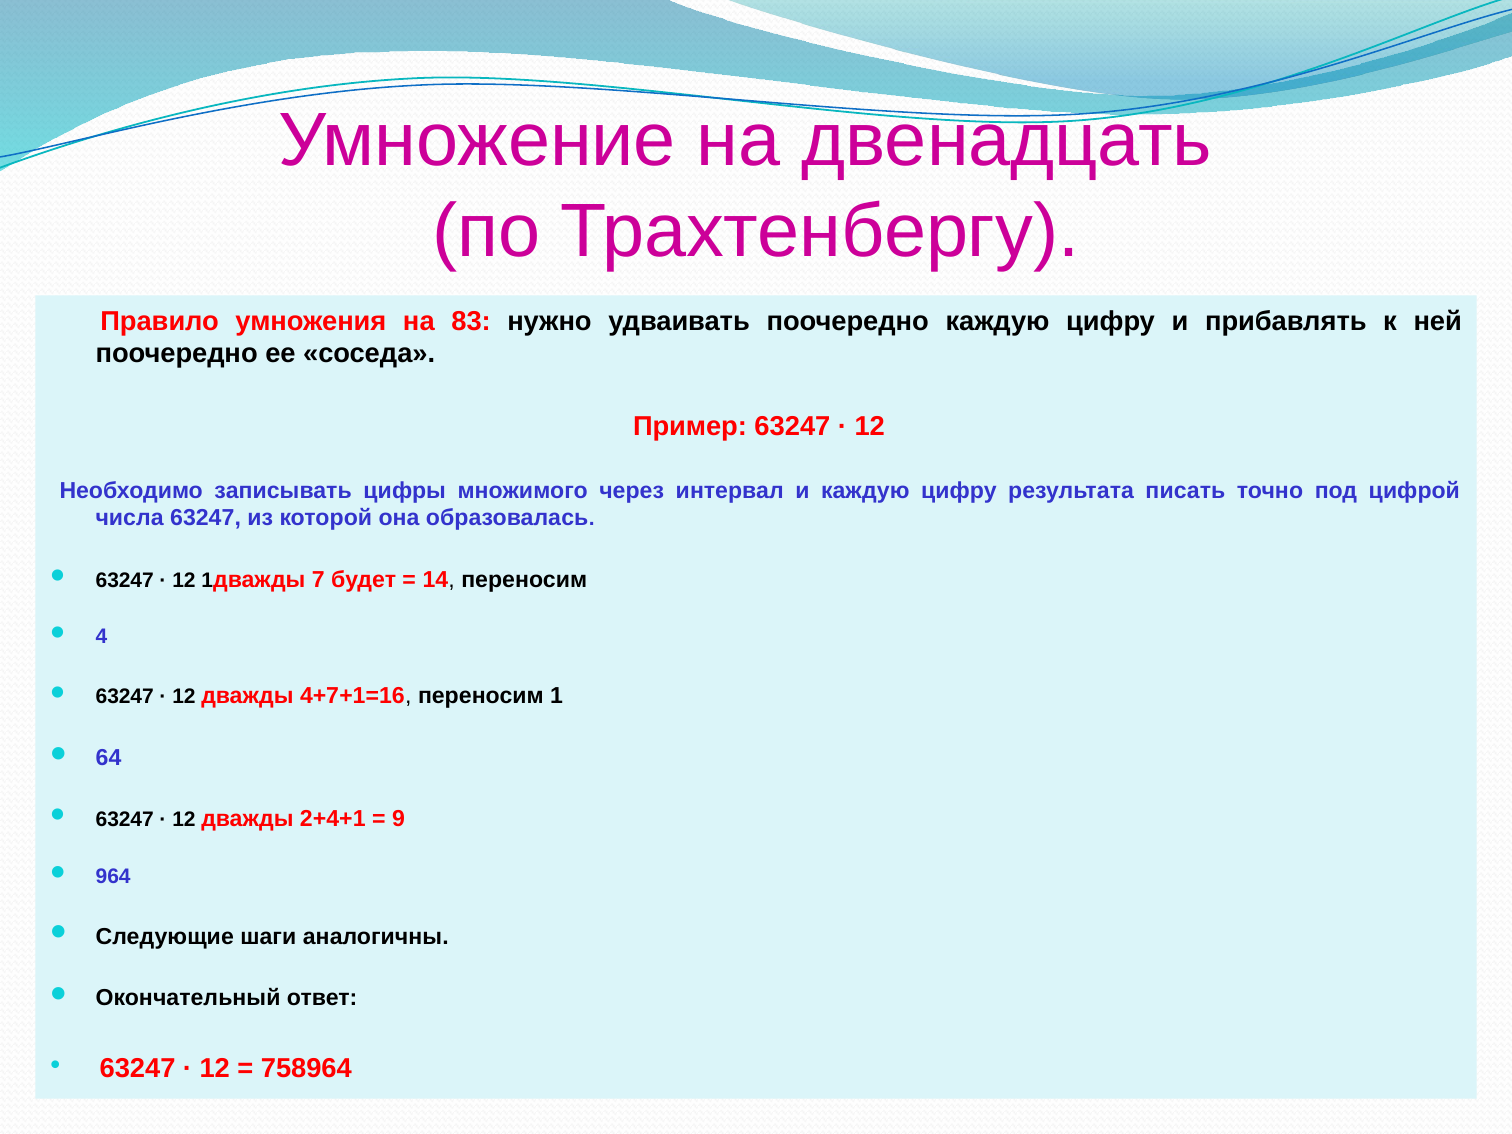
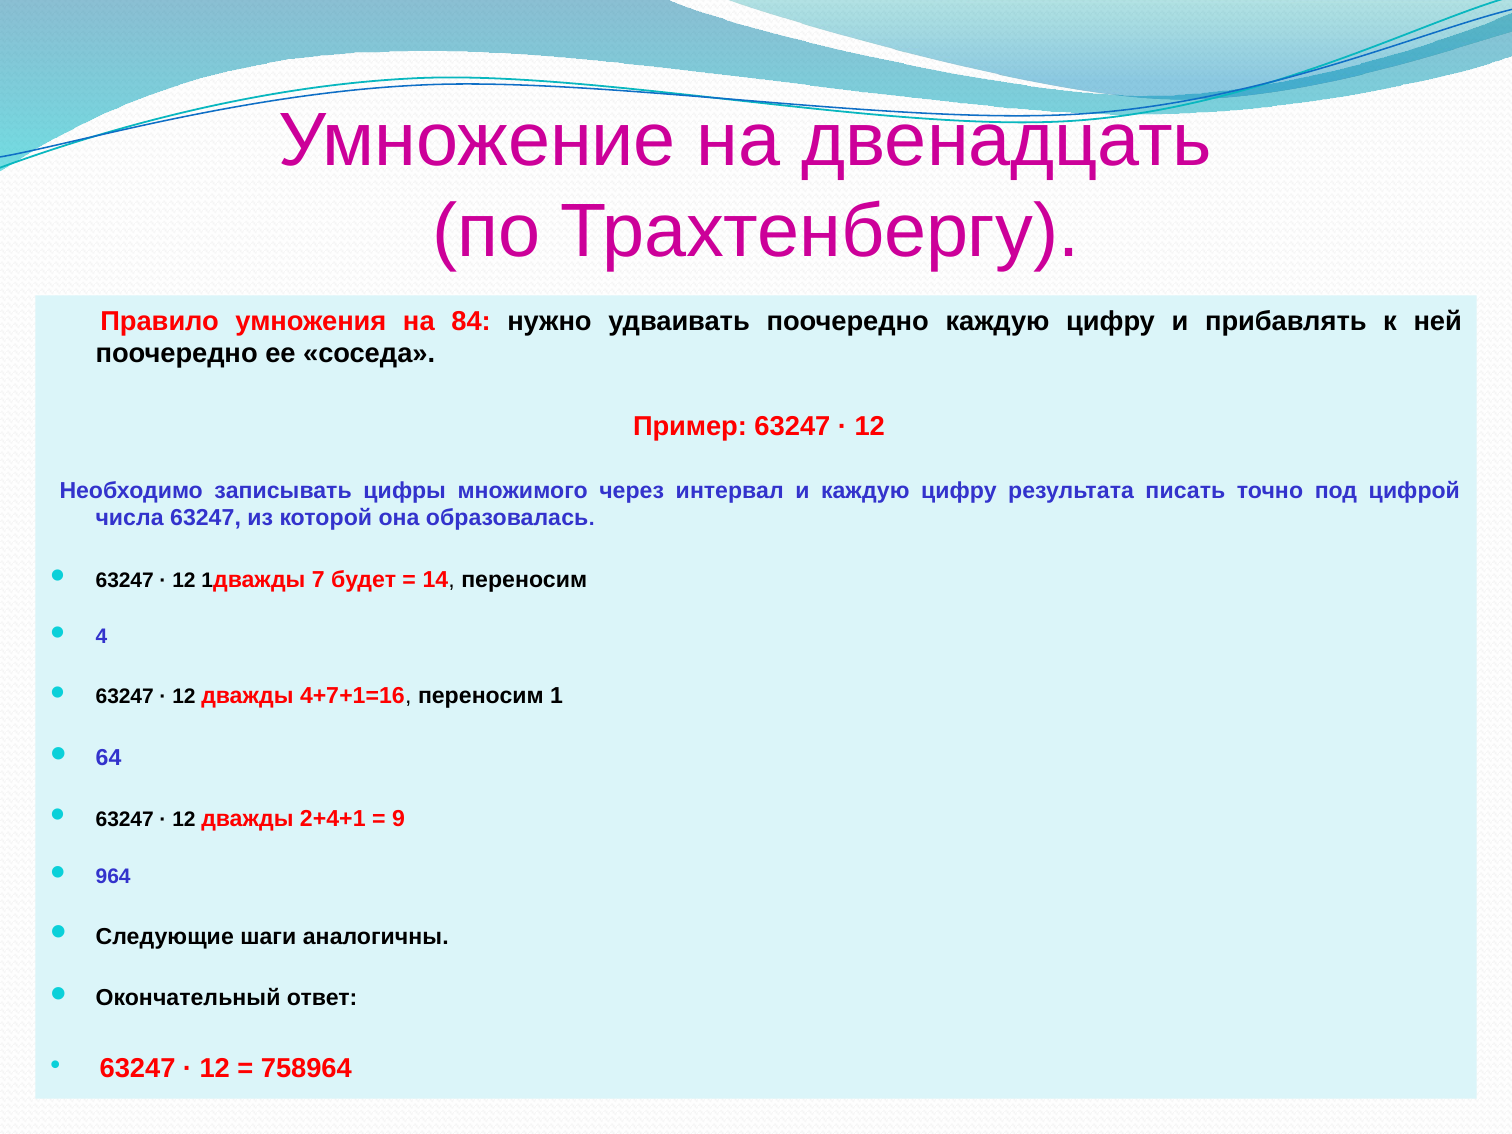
83: 83 -> 84
